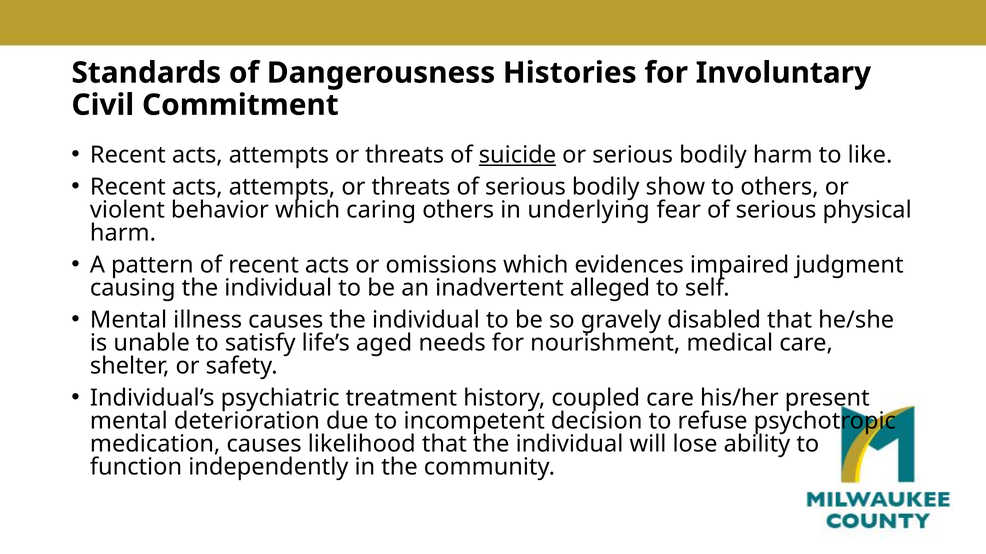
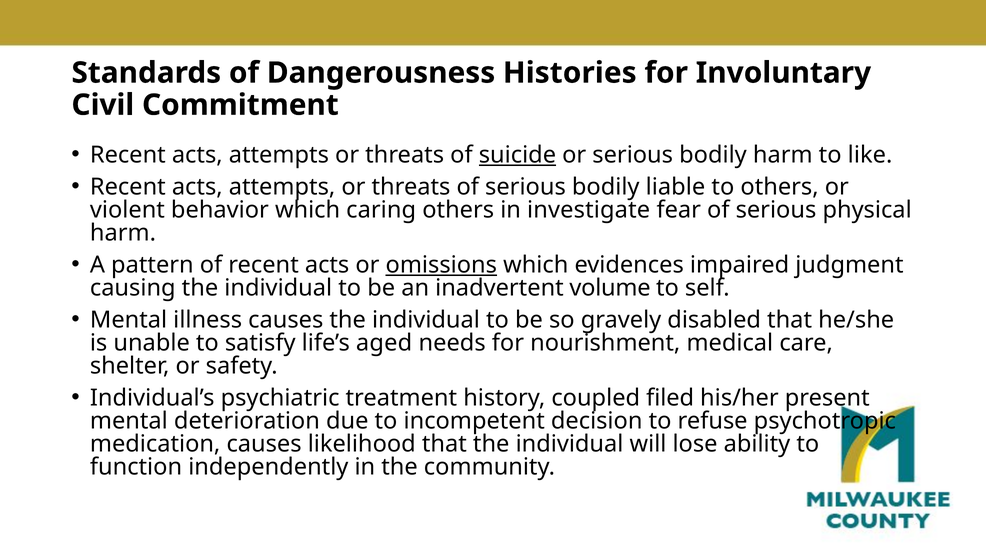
show: show -> liable
underlying: underlying -> investigate
omissions underline: none -> present
alleged: alleged -> volume
coupled care: care -> filed
